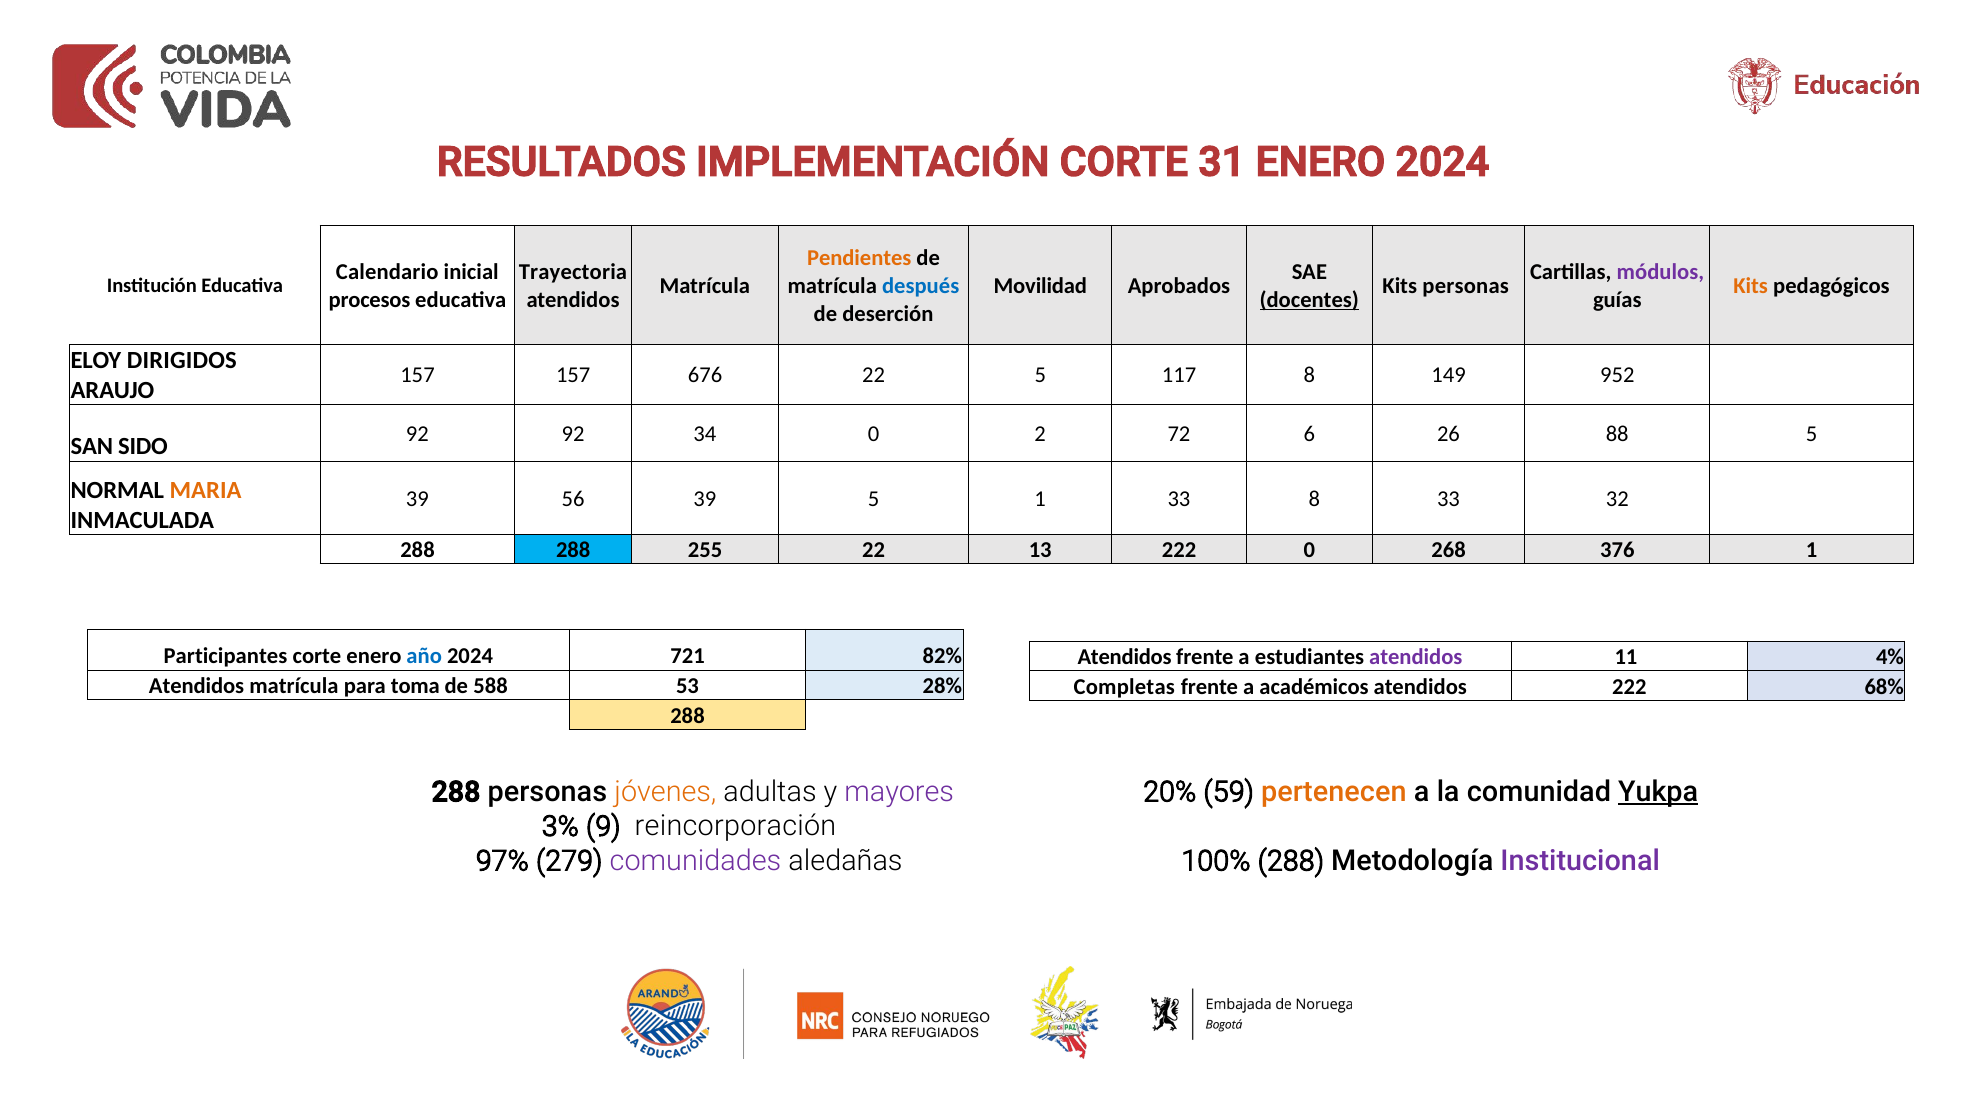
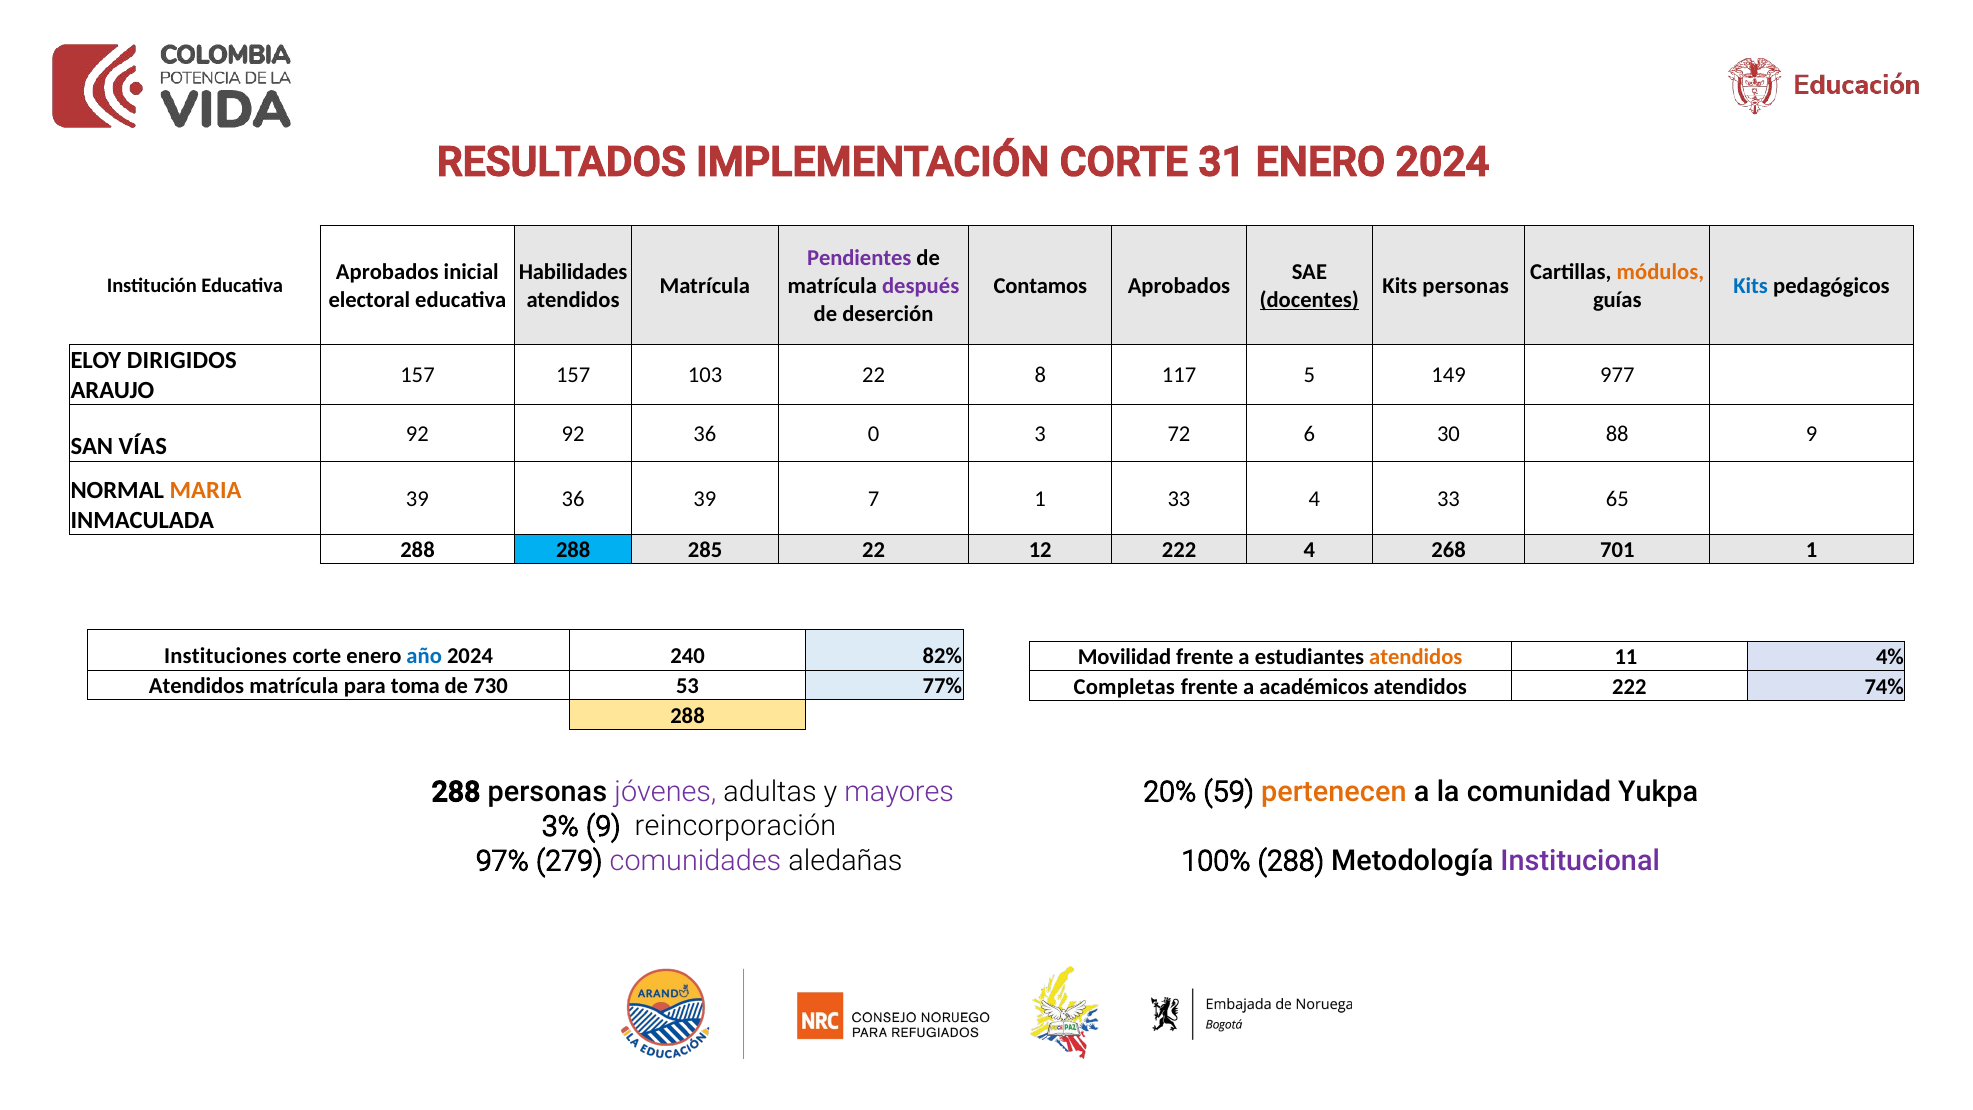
Pendientes colour: orange -> purple
Calendario at (387, 272): Calendario -> Aprobados
Trayectoria: Trayectoria -> Habilidades
módulos colour: purple -> orange
después colour: blue -> purple
Movilidad: Movilidad -> Contamos
Kits at (1751, 286) colour: orange -> blue
procesos: procesos -> electoral
676: 676 -> 103
22 5: 5 -> 8
117 8: 8 -> 5
952: 952 -> 977
92 34: 34 -> 36
2: 2 -> 3
26: 26 -> 30
88 5: 5 -> 9
SIDO: SIDO -> VÍAS
39 56: 56 -> 36
39 5: 5 -> 7
33 8: 8 -> 4
32: 32 -> 65
255: 255 -> 285
13: 13 -> 12
222 0: 0 -> 4
376: 376 -> 701
Participantes: Participantes -> Instituciones
721: 721 -> 240
Atendidos at (1125, 657): Atendidos -> Movilidad
atendidos at (1416, 657) colour: purple -> orange
588: 588 -> 730
28%: 28% -> 77%
68%: 68% -> 74%
jóvenes colour: orange -> purple
Yukpa underline: present -> none
